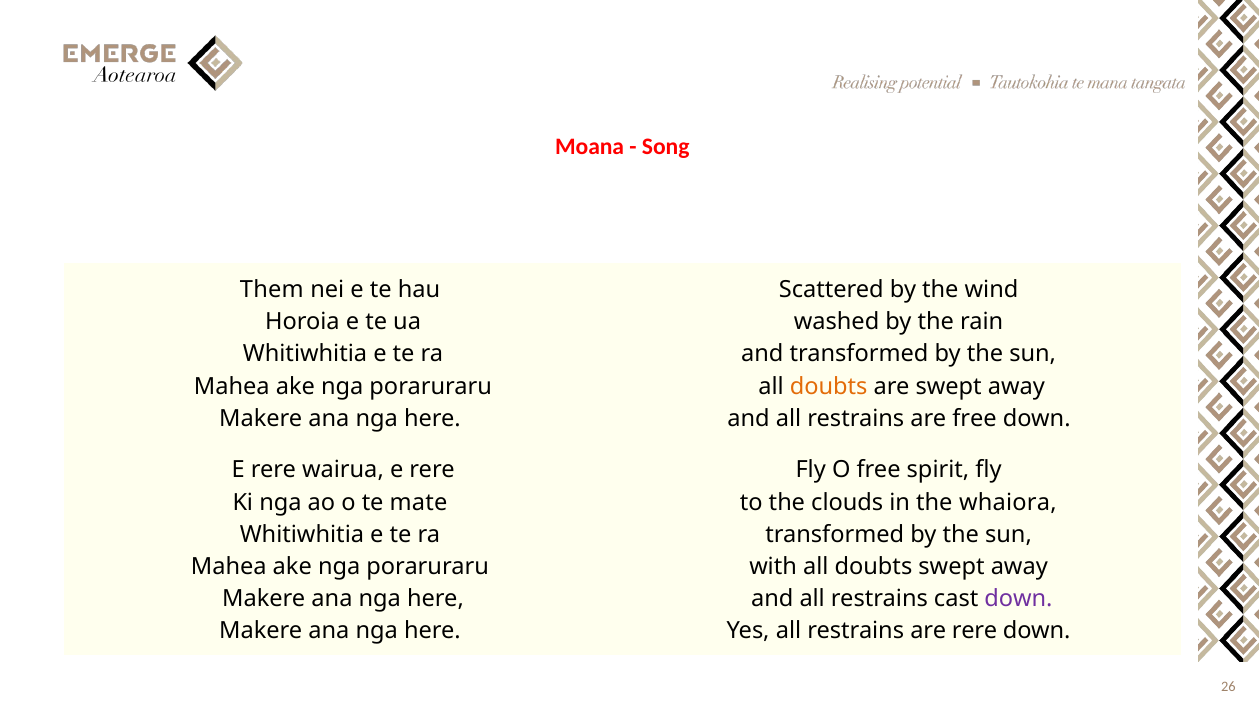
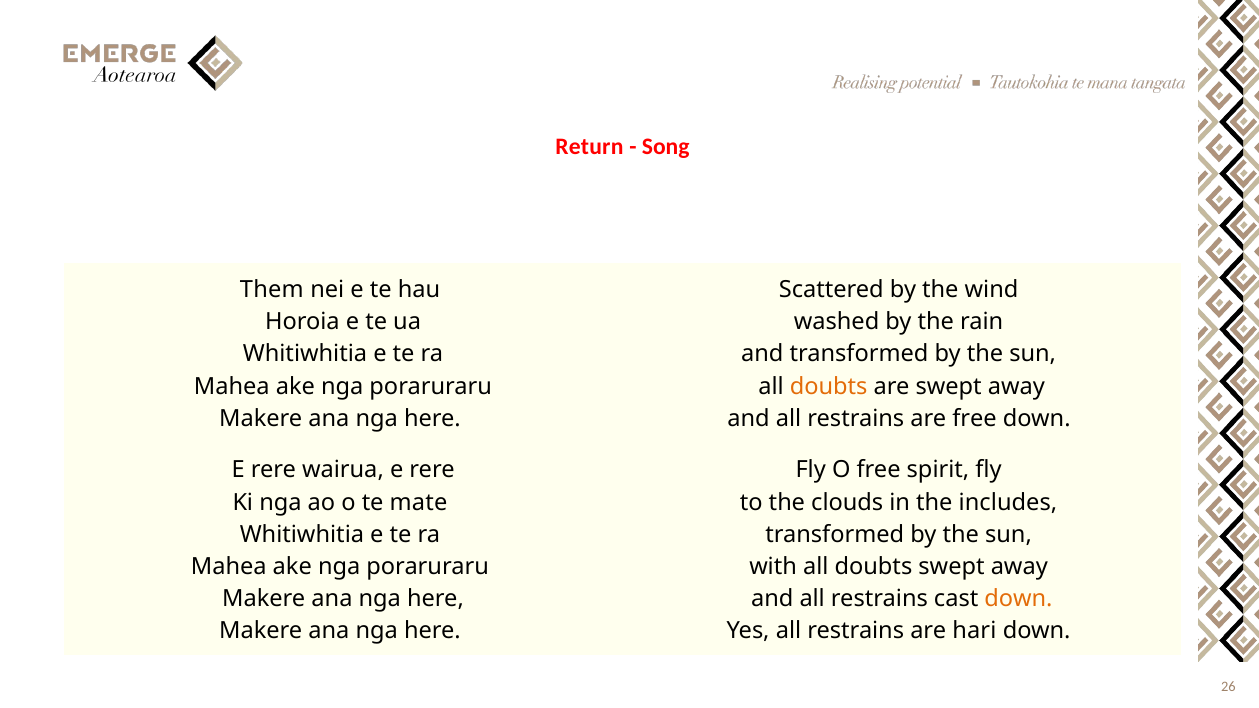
Moana: Moana -> Return
whaiora: whaiora -> includes
down at (1018, 599) colour: purple -> orange
are rere: rere -> hari
